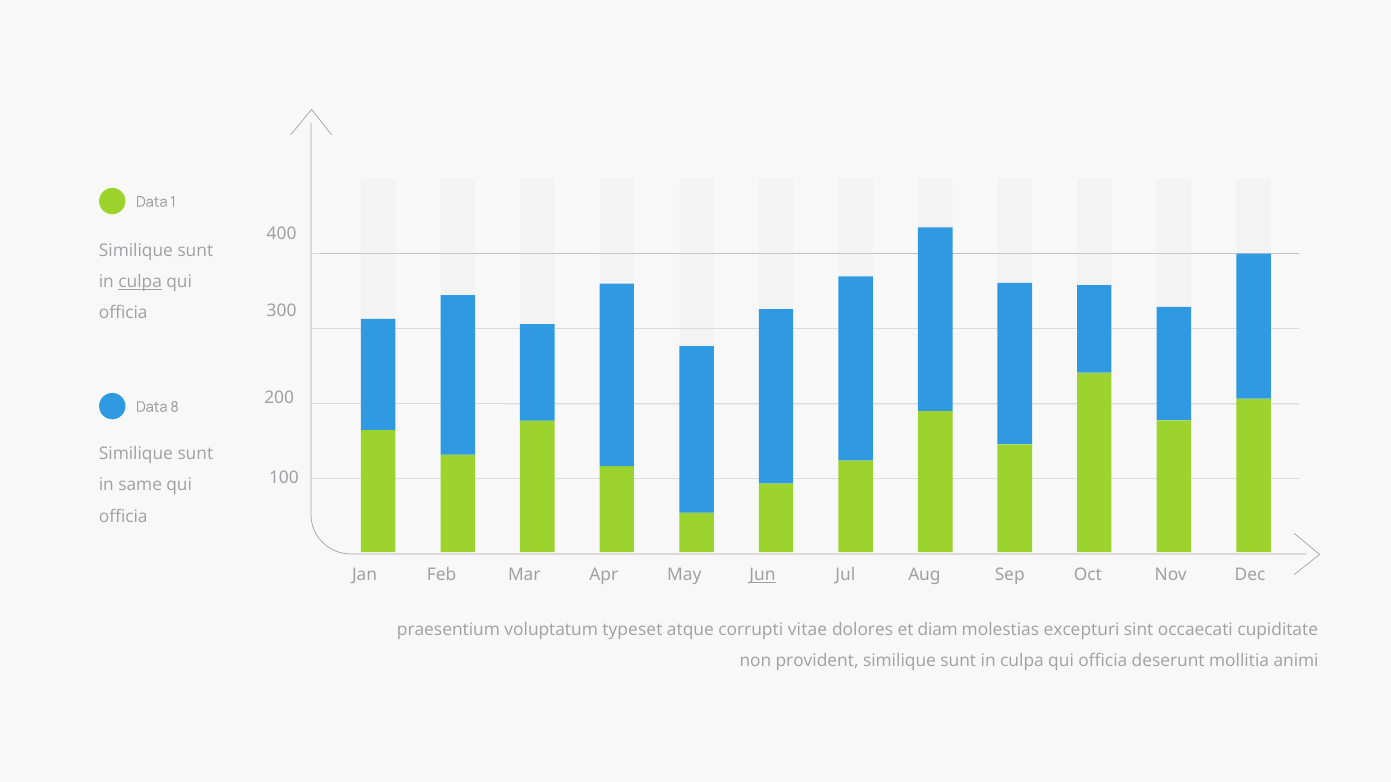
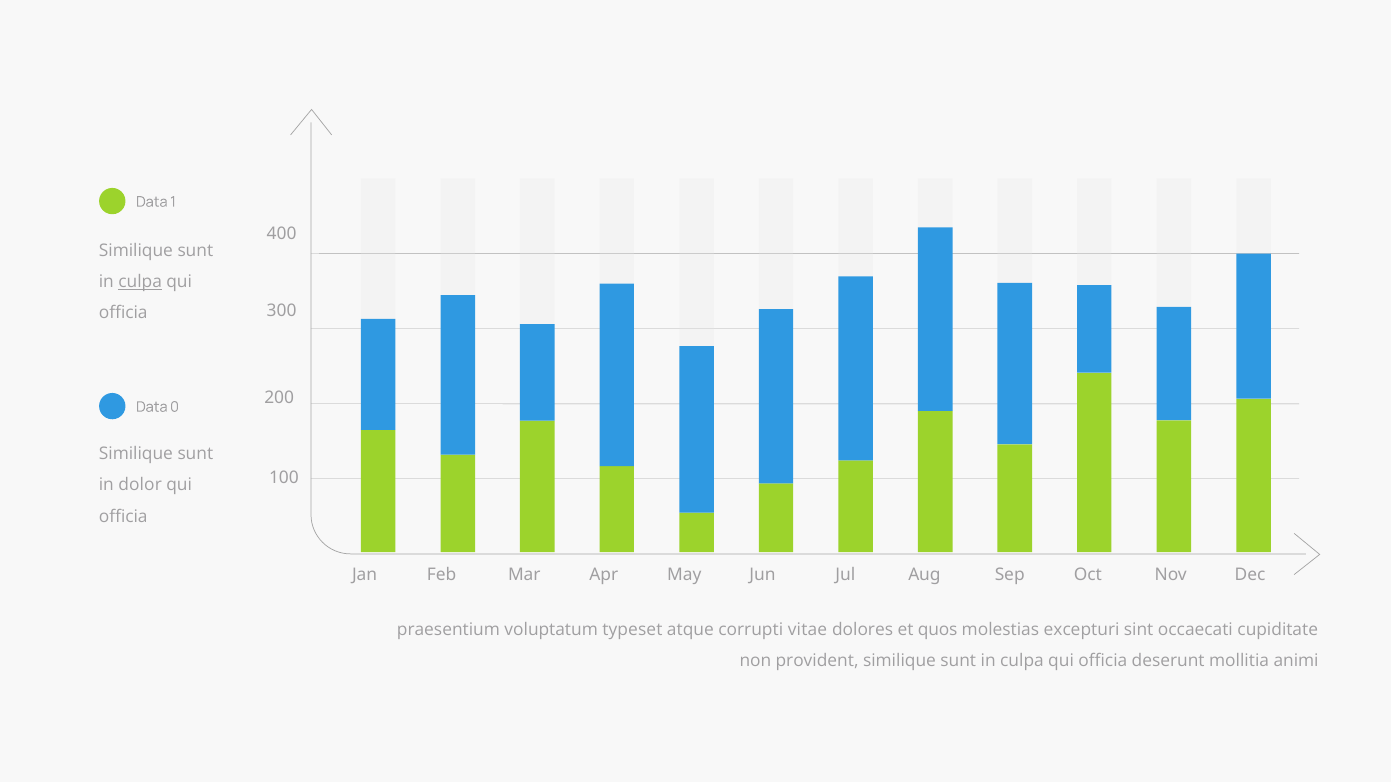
8: 8 -> 0
same: same -> dolor
Jun underline: present -> none
diam: diam -> quos
